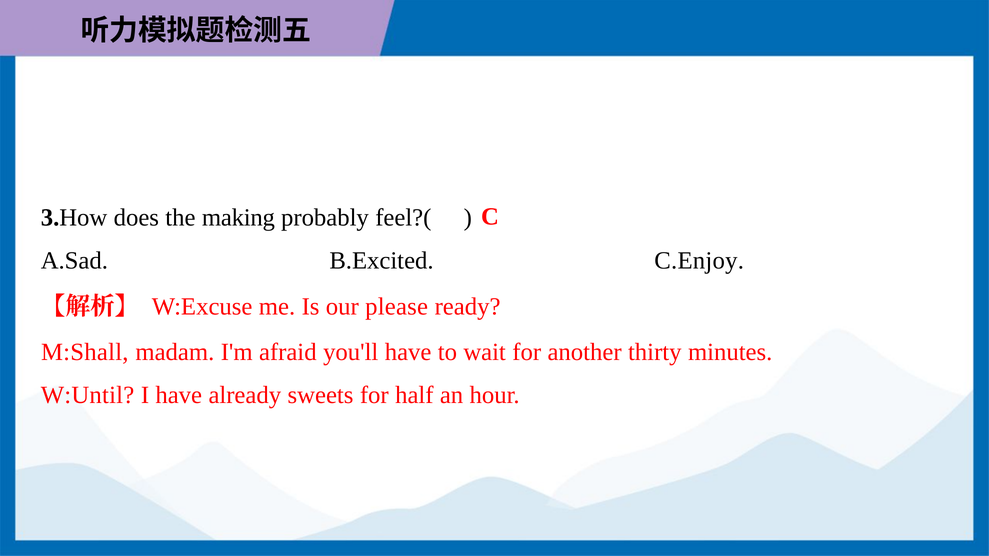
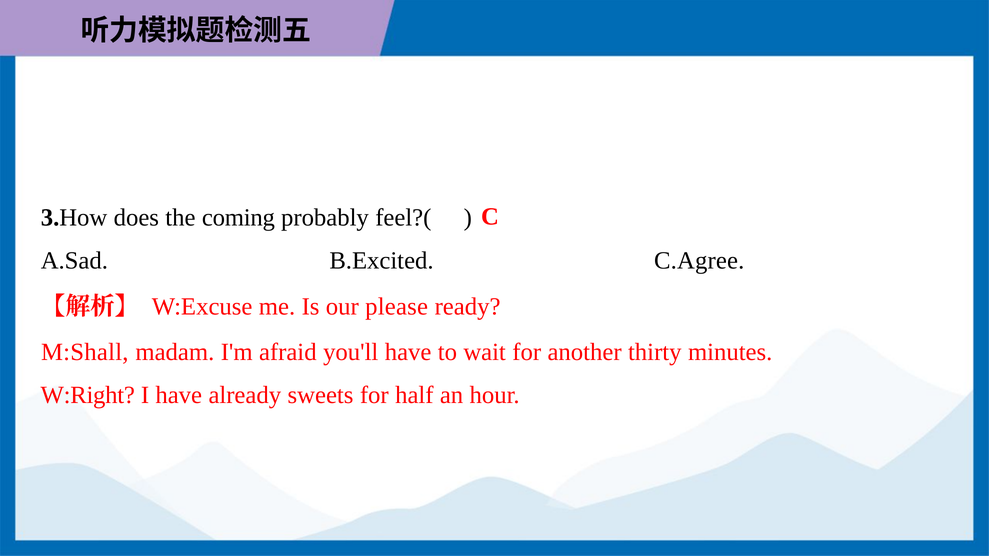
making: making -> coming
C.Enjoy: C.Enjoy -> C.Agree
W:Until: W:Until -> W:Right
